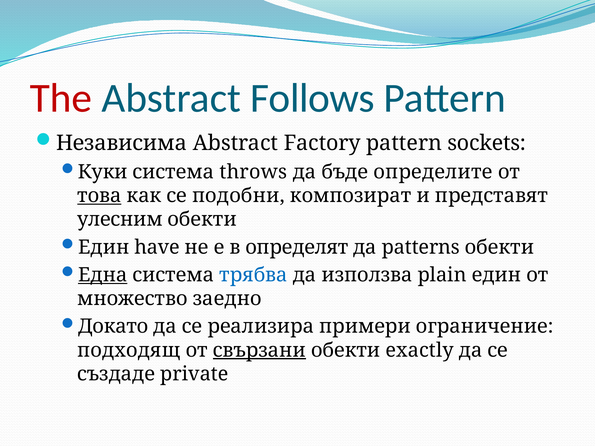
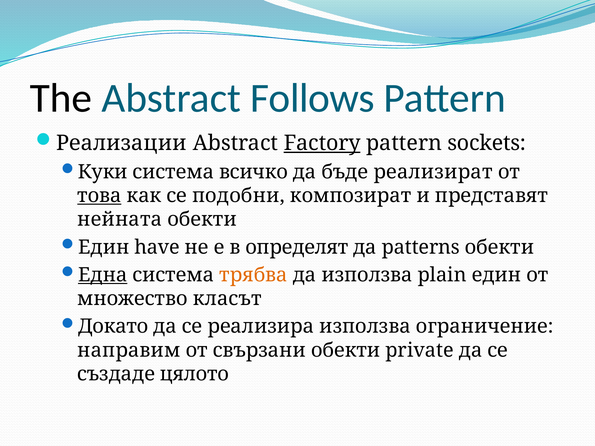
The colour: red -> black
Независима: Независима -> Реализации
Factory underline: none -> present
throws: throws -> всичко
определите: определите -> реализират
улесним: улесним -> нейната
трябва colour: blue -> orange
заедно: заедно -> класът
реализира примери: примери -> използва
подходящ: подходящ -> направим
свързани underline: present -> none
exactly: exactly -> private
private: private -> цялото
